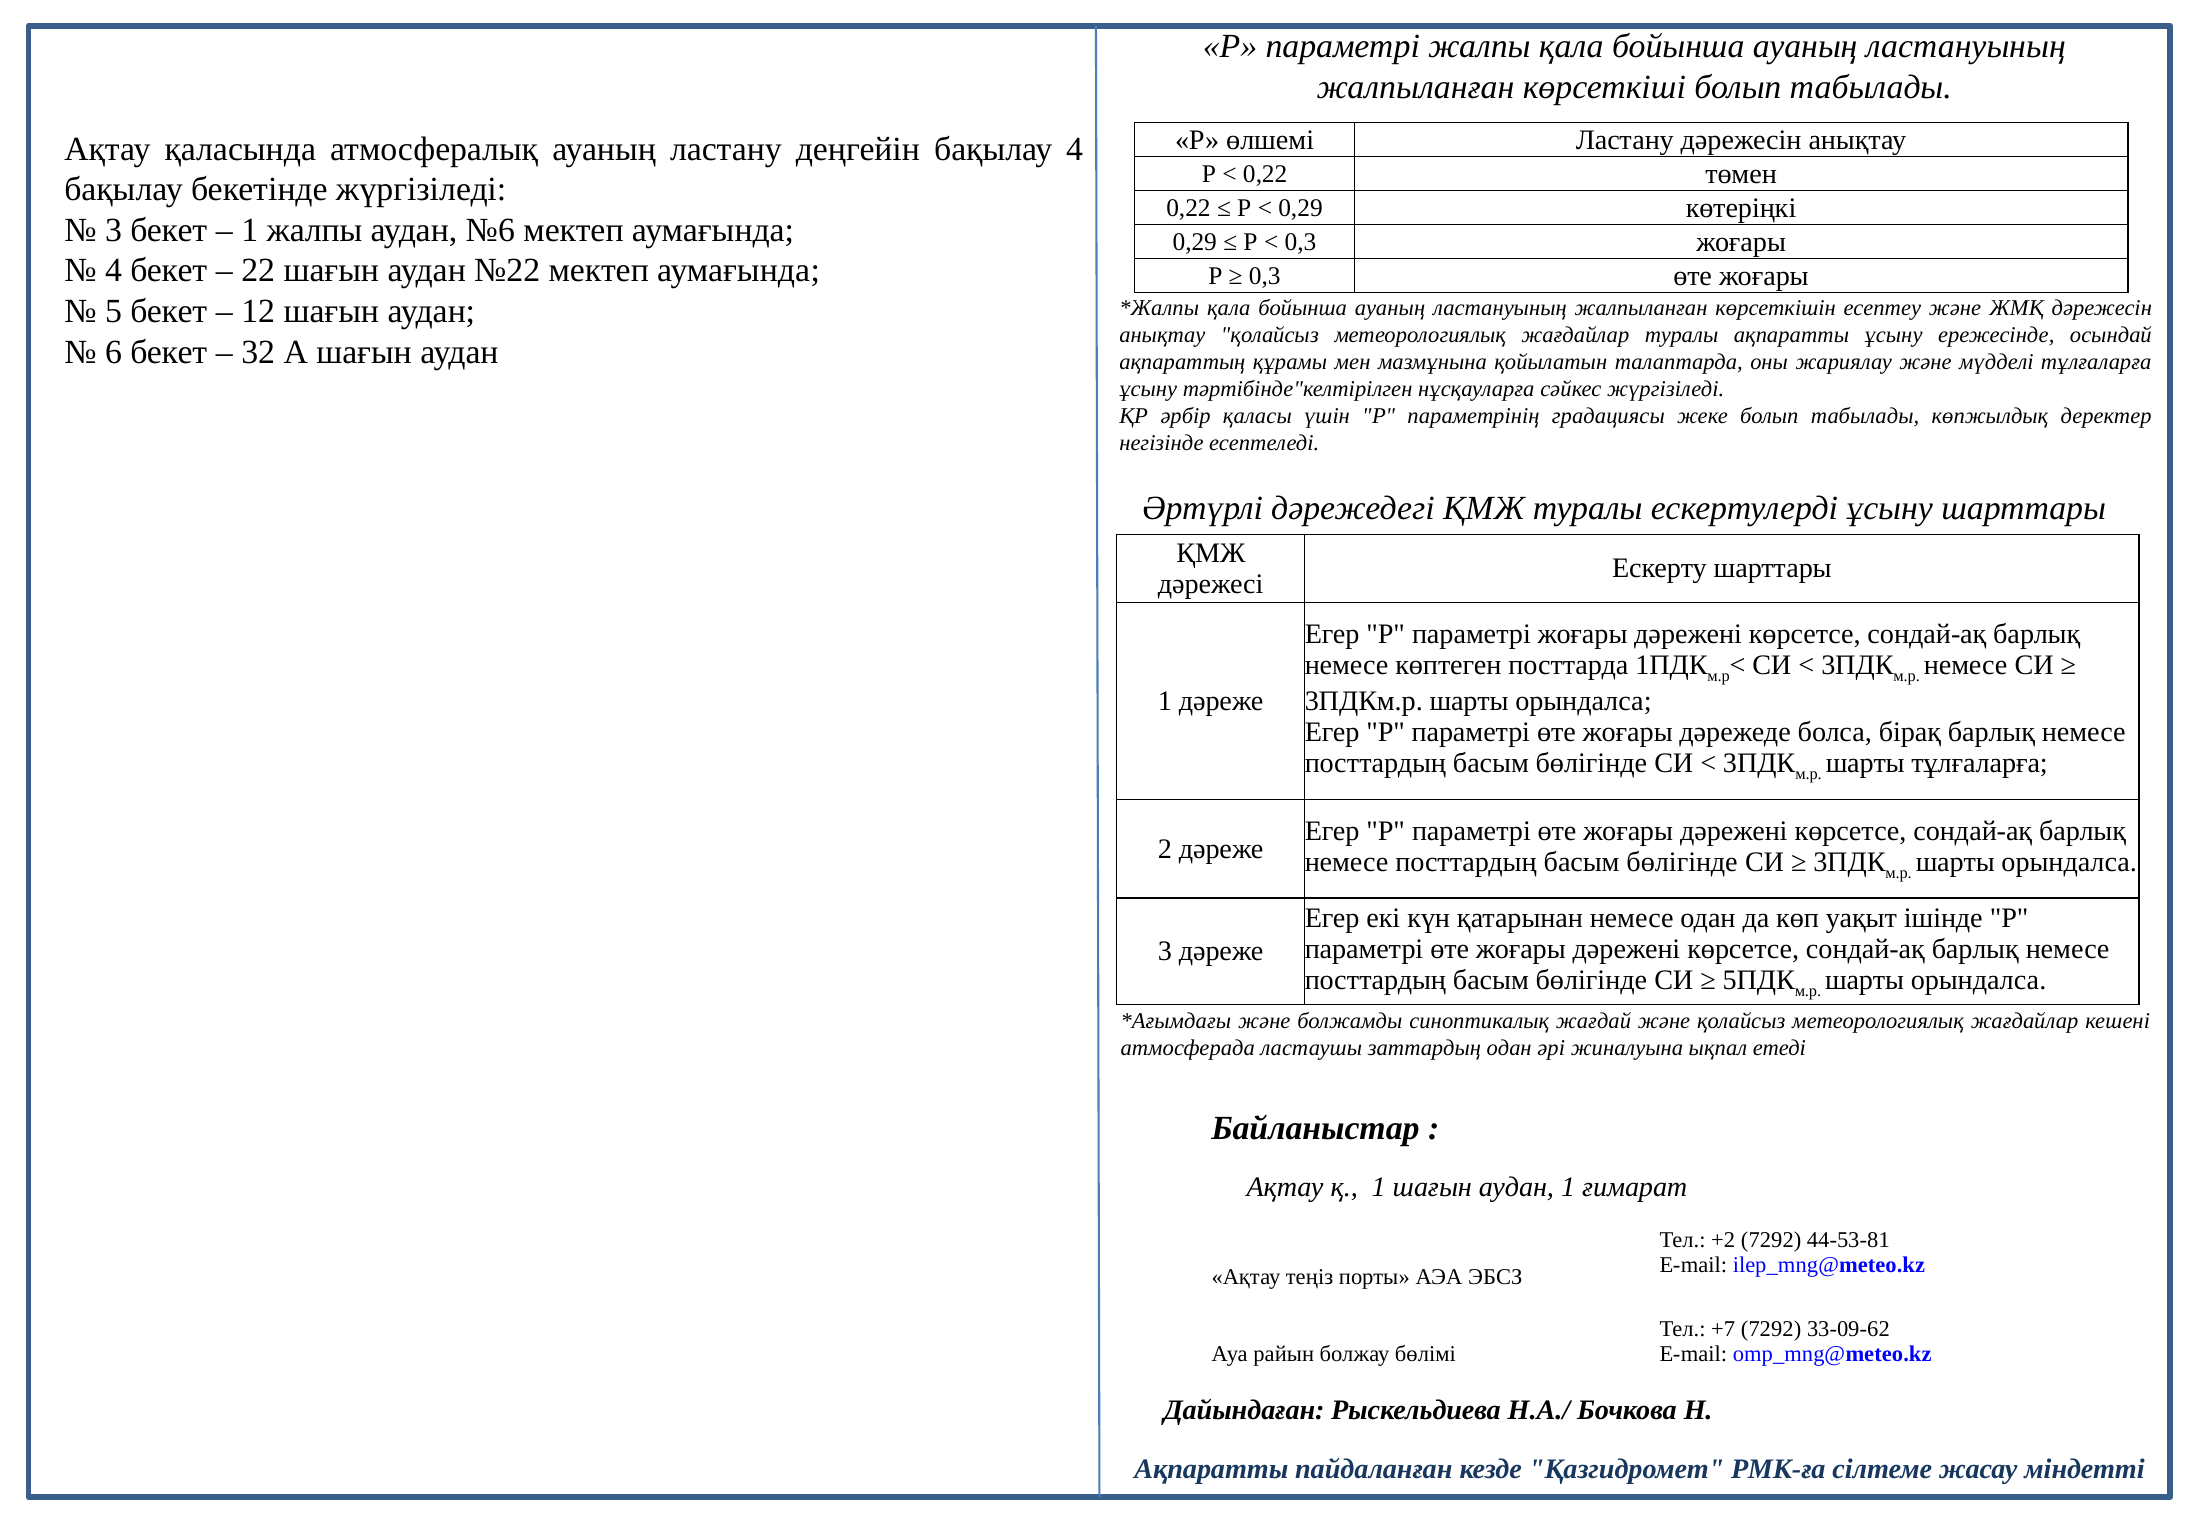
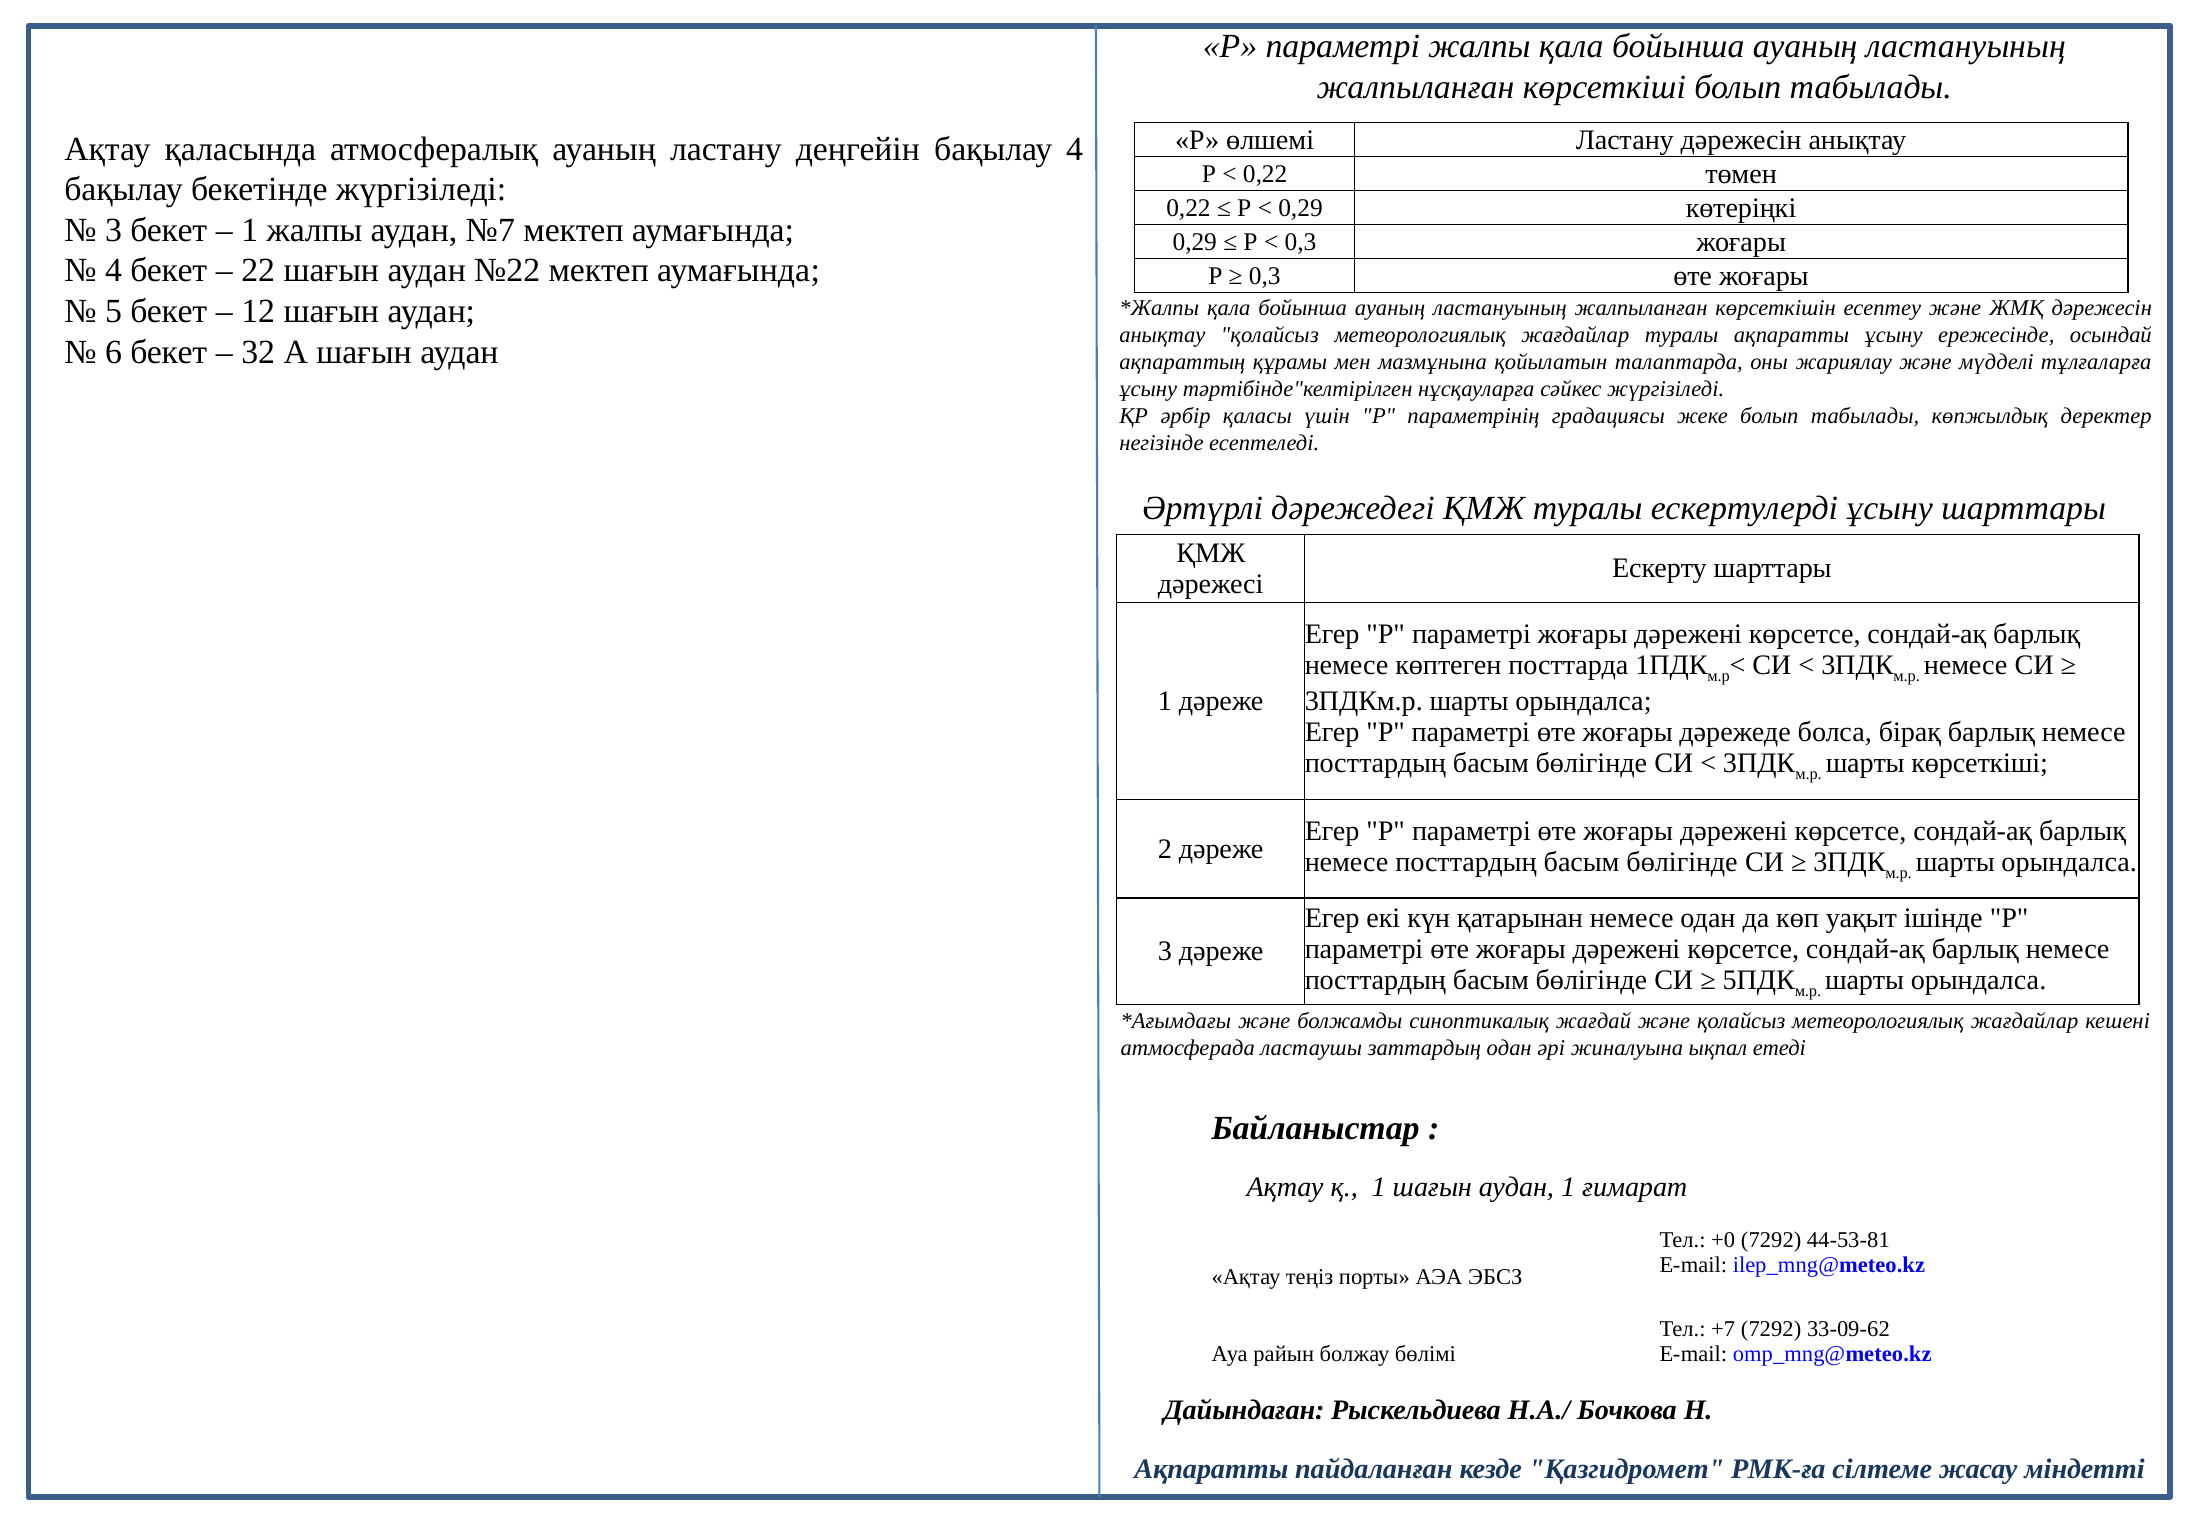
№6: №6 -> №7
шарты тұлғаларға: тұлғаларға -> көрсеткіші
+2: +2 -> +0
